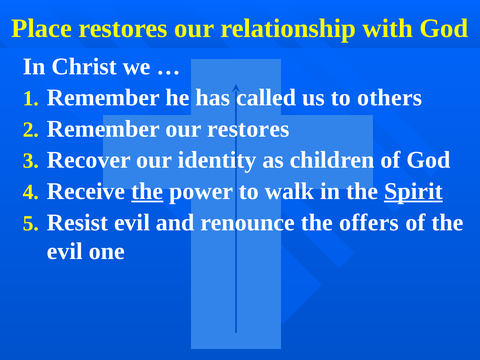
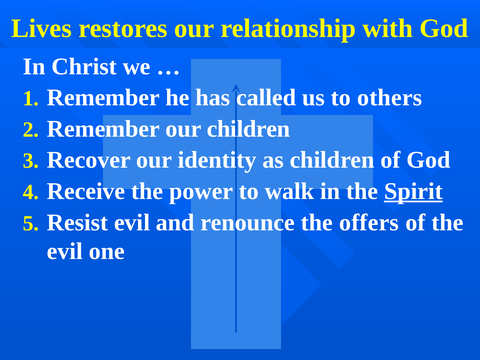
Place: Place -> Lives
our restores: restores -> children
the at (147, 191) underline: present -> none
